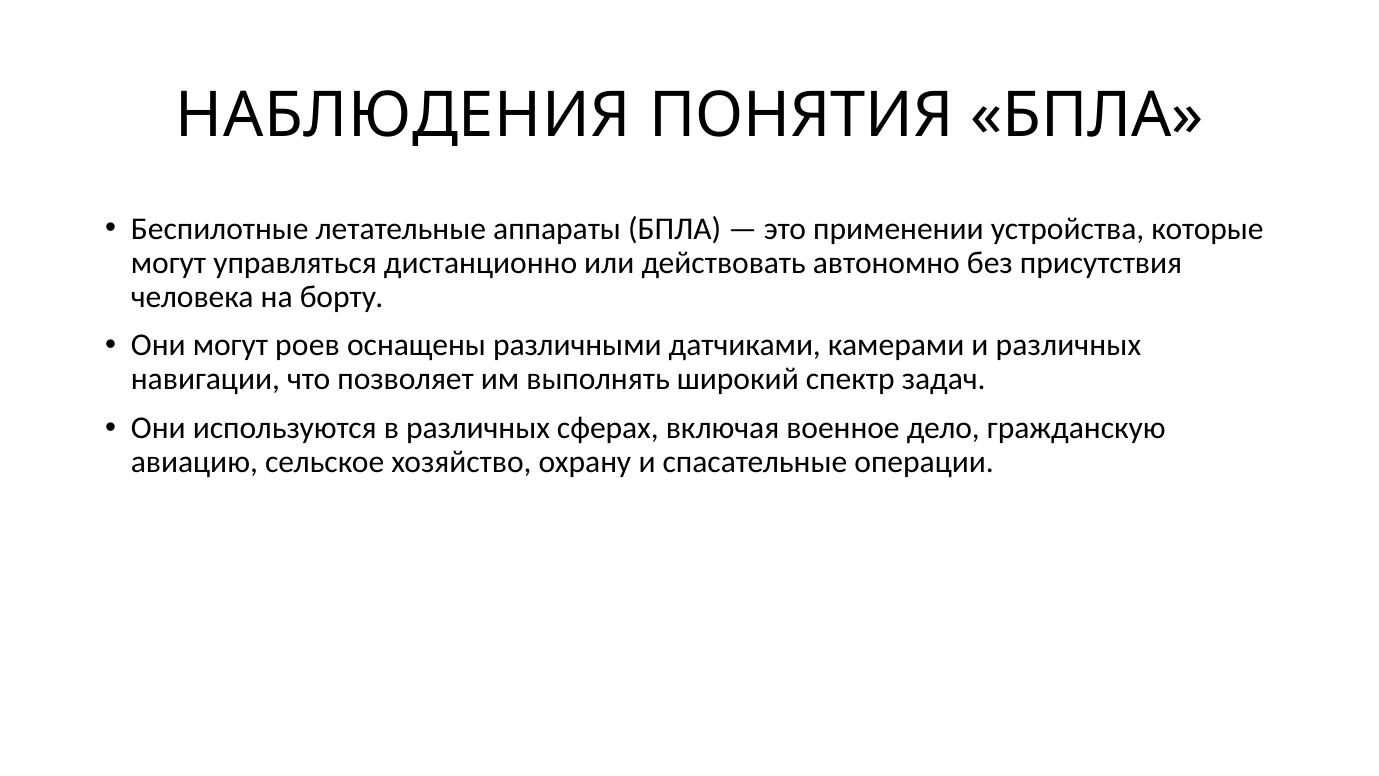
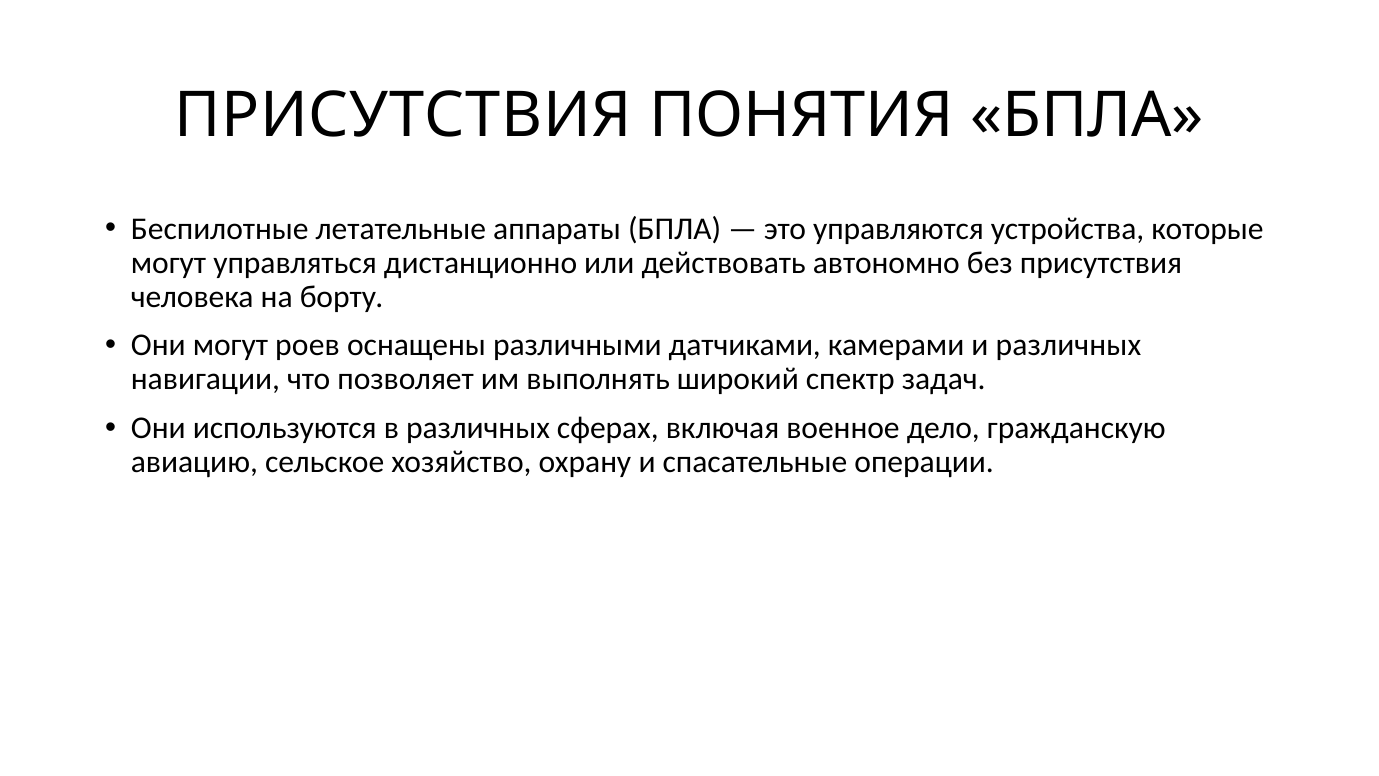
НАБЛЮДЕНИЯ at (403, 116): НАБЛЮДЕНИЯ -> ПРИСУТСТВИЯ
применении: применении -> управляются
